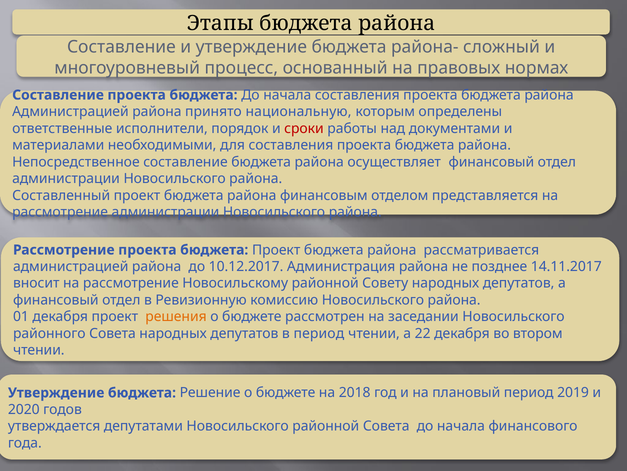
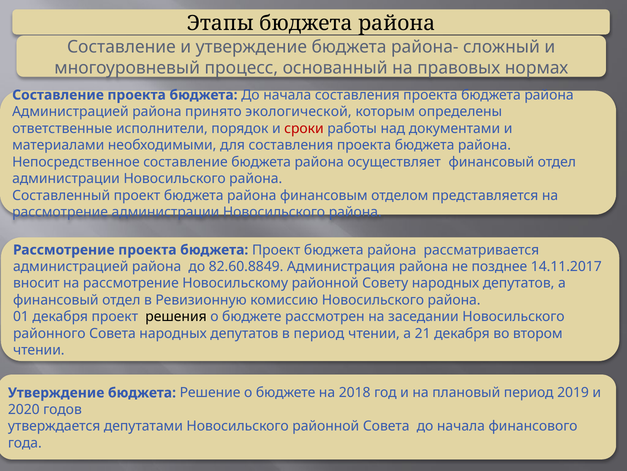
национальную: национальную -> экологической
10.12.2017: 10.12.2017 -> 82.60.8849
решения colour: orange -> black
22: 22 -> 21
